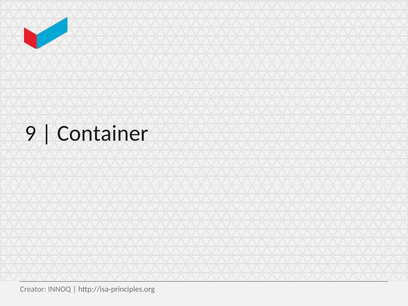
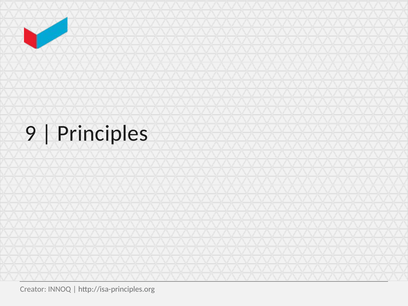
Container: Container -> Principles
